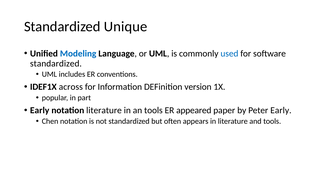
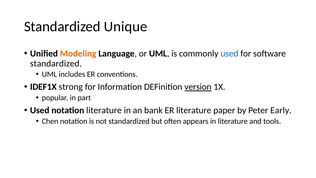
Modeling colour: blue -> orange
across: across -> strong
version underline: none -> present
Early at (40, 110): Early -> Used
an tools: tools -> bank
ER appeared: appeared -> literature
